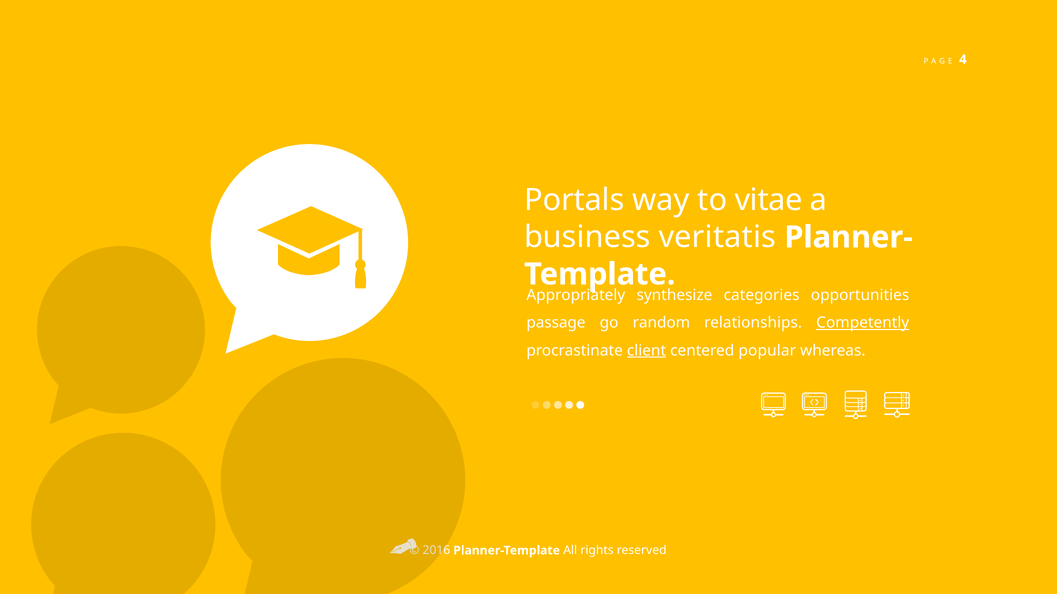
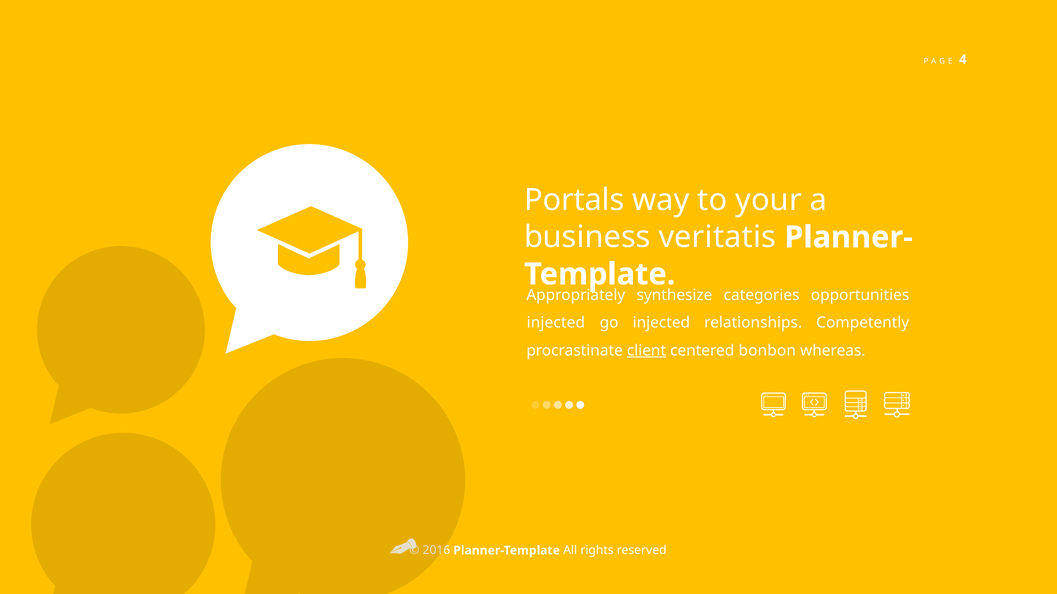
vitae: vitae -> your
passage at (556, 323): passage -> injected
go random: random -> injected
Competently underline: present -> none
popular: popular -> bonbon
